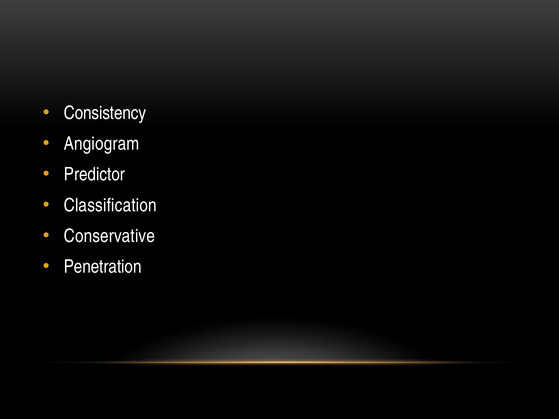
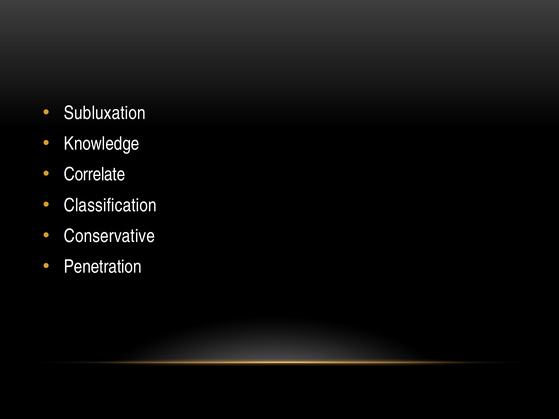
Consistency: Consistency -> Subluxation
Angiogram: Angiogram -> Knowledge
Predictor: Predictor -> Correlate
